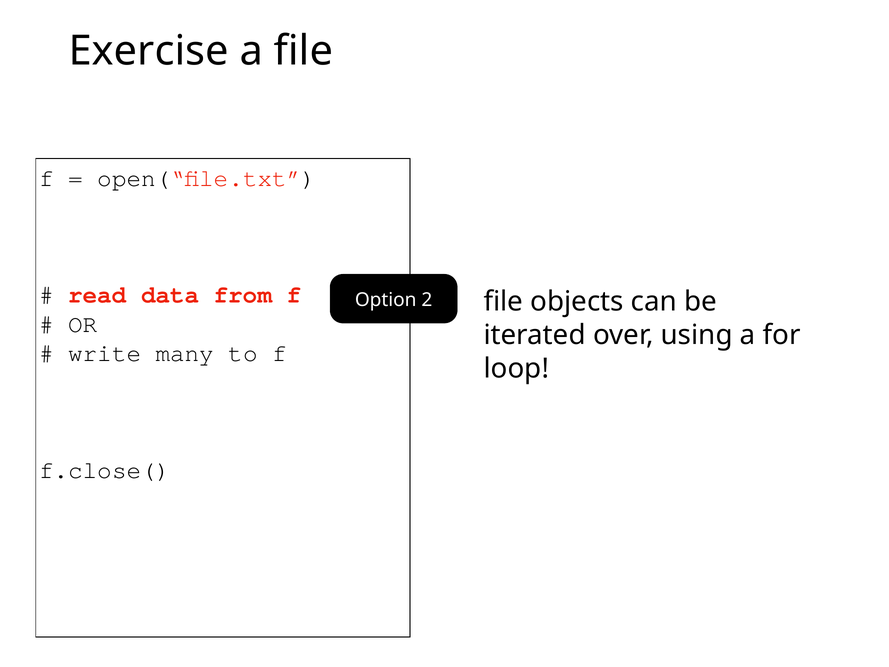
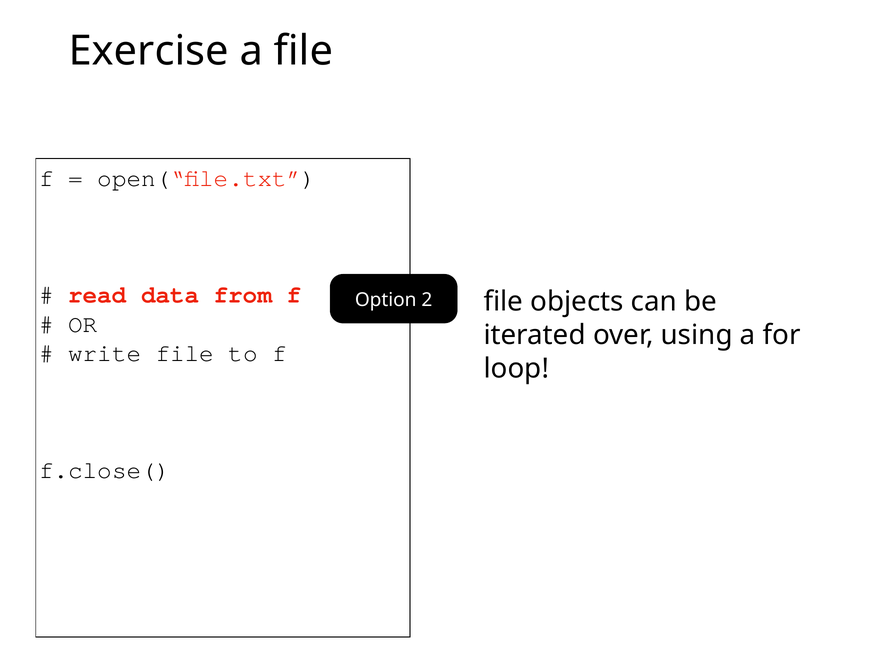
write many: many -> file
